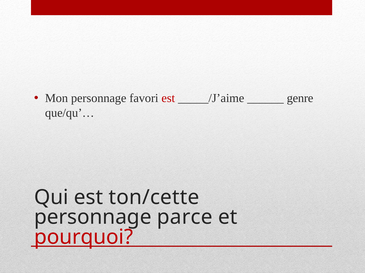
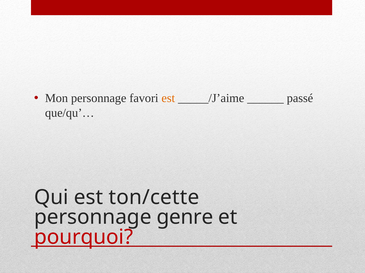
est at (168, 98) colour: red -> orange
genre: genre -> passé
parce: parce -> genre
